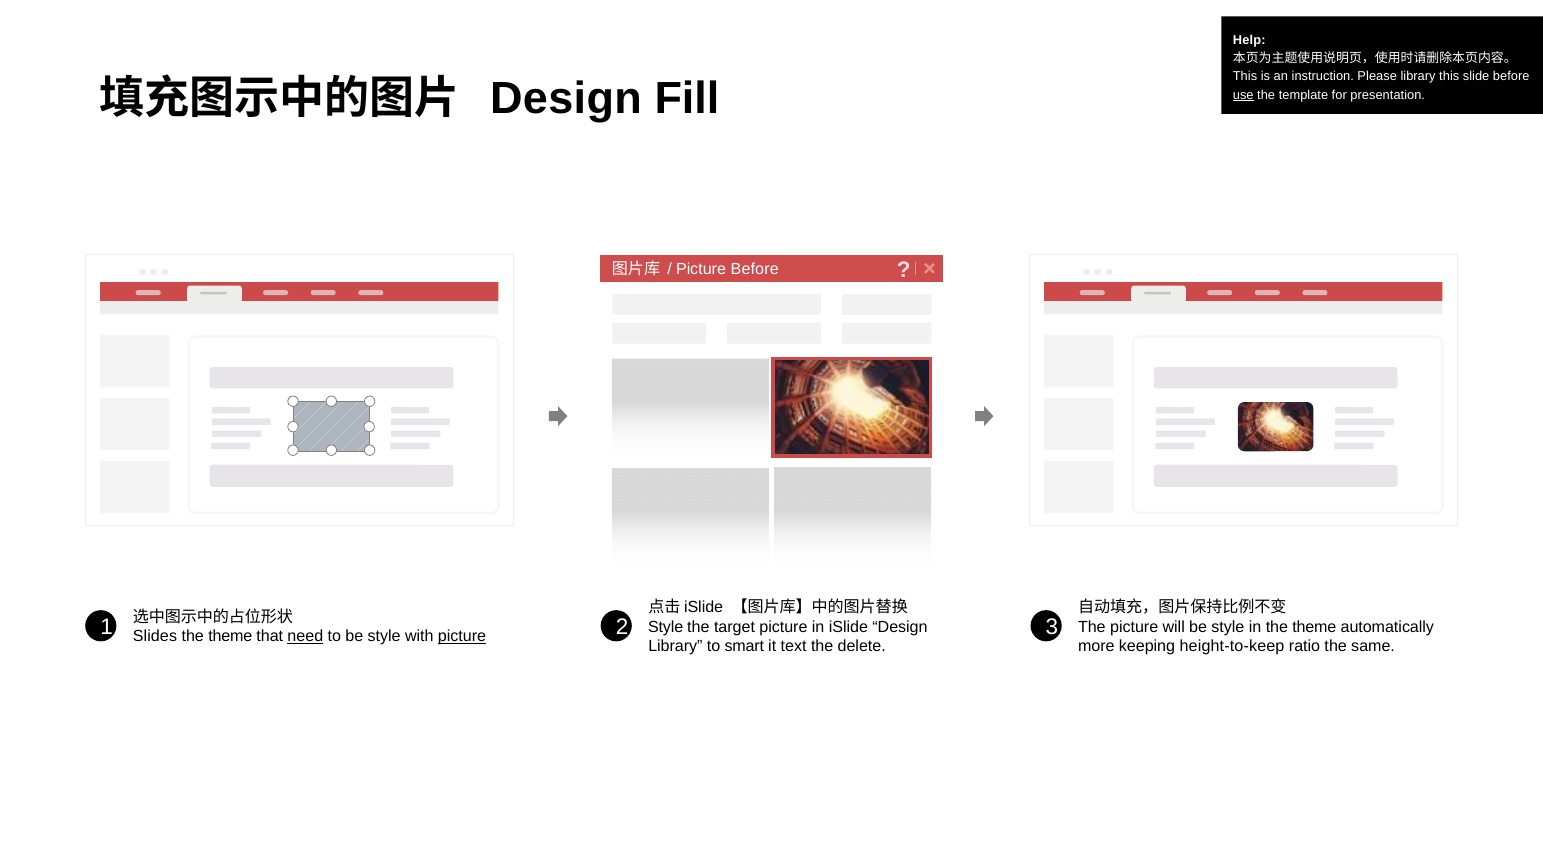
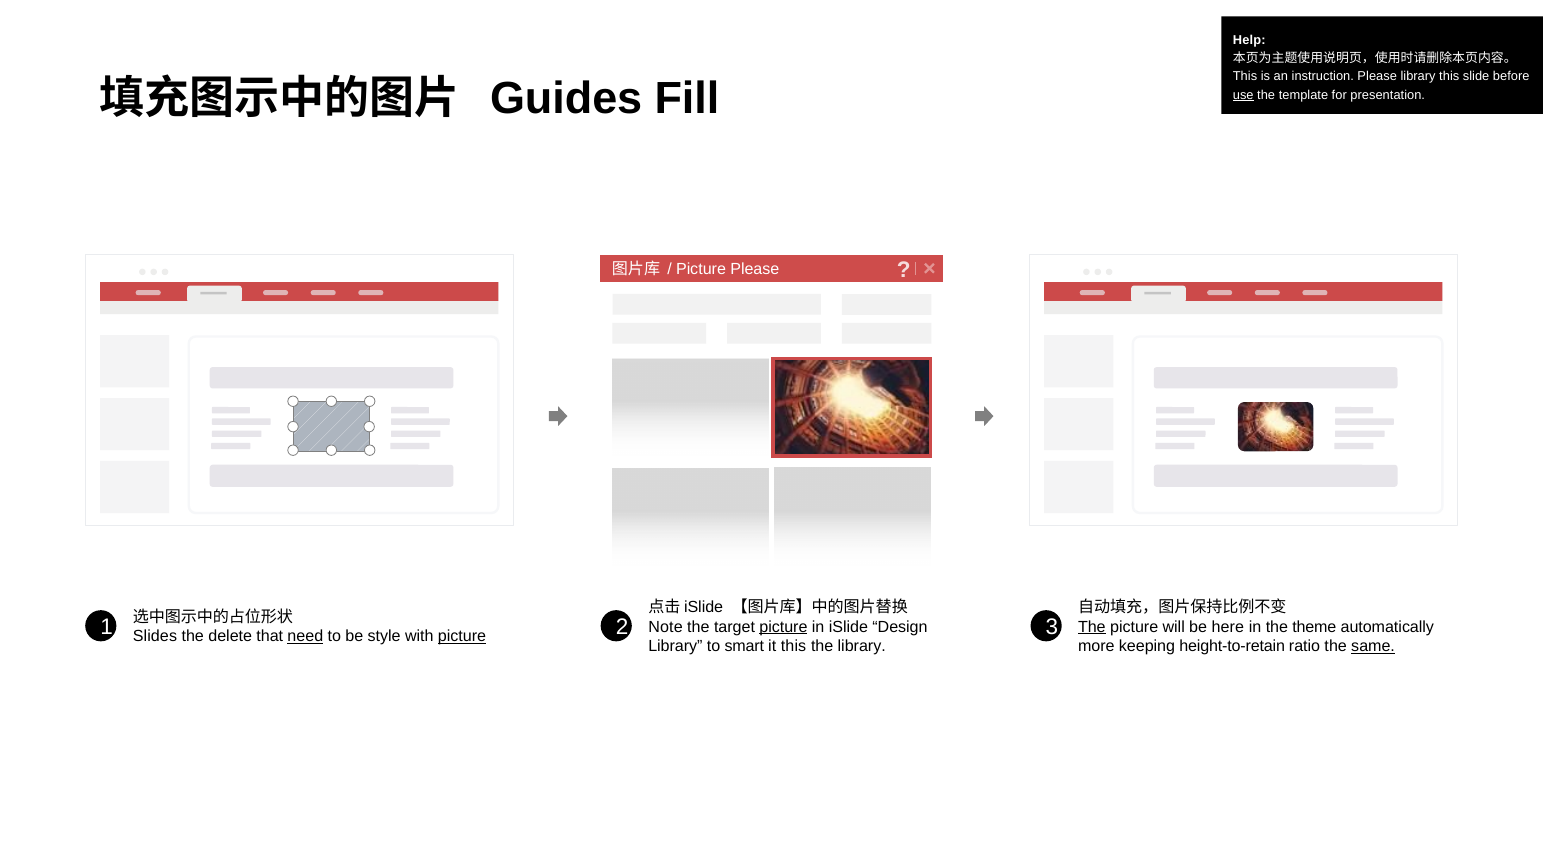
Design at (566, 98): Design -> Guides
Picture Before: Before -> Please
Style at (666, 627): Style -> Note
picture at (783, 627) underline: none -> present
The at (1092, 627) underline: none -> present
will be style: style -> here
theme at (230, 637): theme -> delete
it text: text -> this
the delete: delete -> library
height-to-keep: height-to-keep -> height-to-retain
same underline: none -> present
